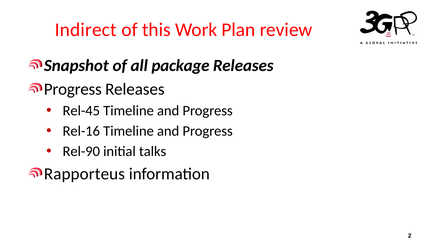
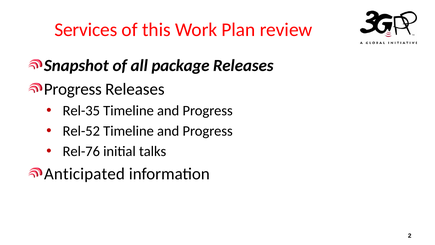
Indirect: Indirect -> Services
Rel-45: Rel-45 -> Rel-35
Rel-16: Rel-16 -> Rel-52
Rel-90: Rel-90 -> Rel-76
Rapporteus: Rapporteus -> Anticipated
